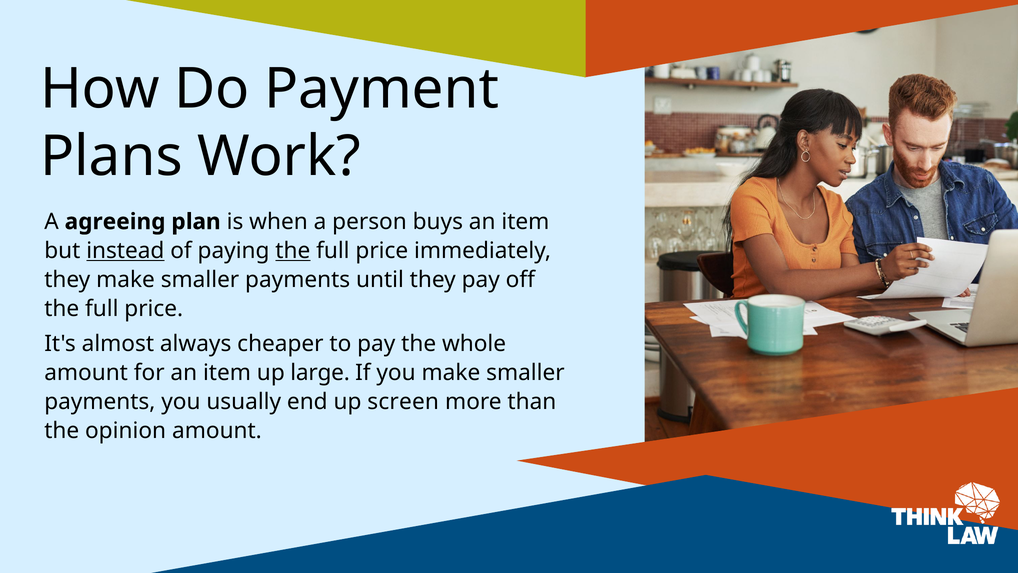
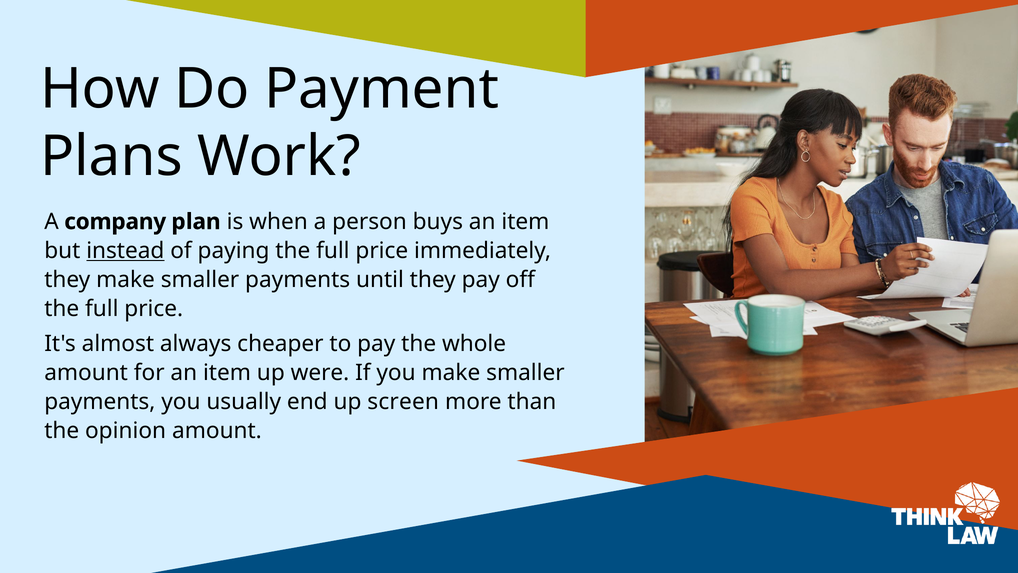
agreeing: agreeing -> company
the at (293, 251) underline: present -> none
large: large -> were
